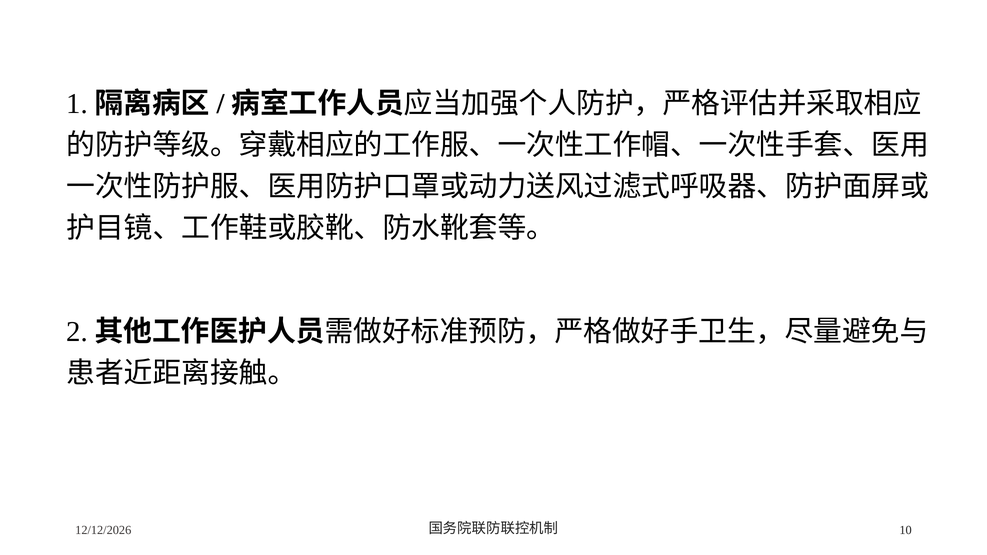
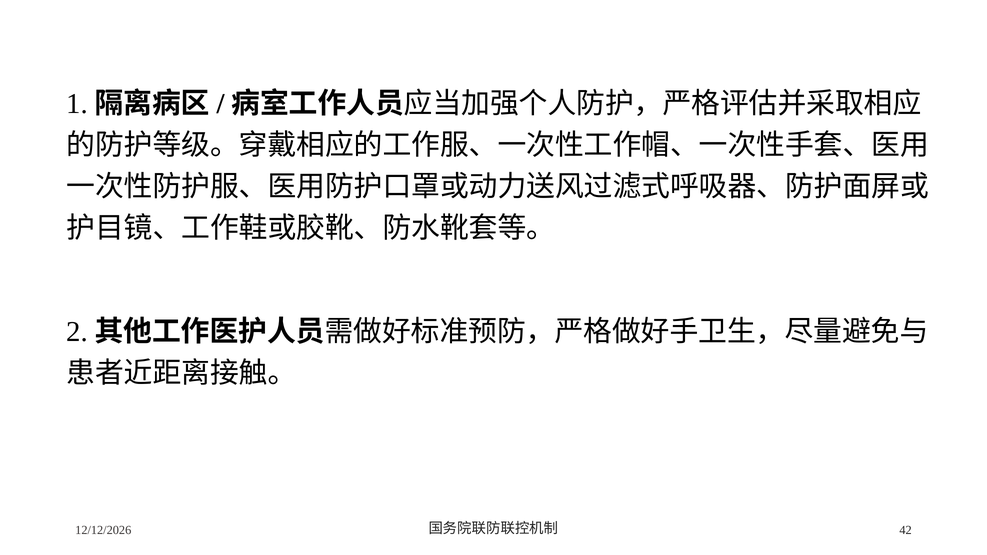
10: 10 -> 42
